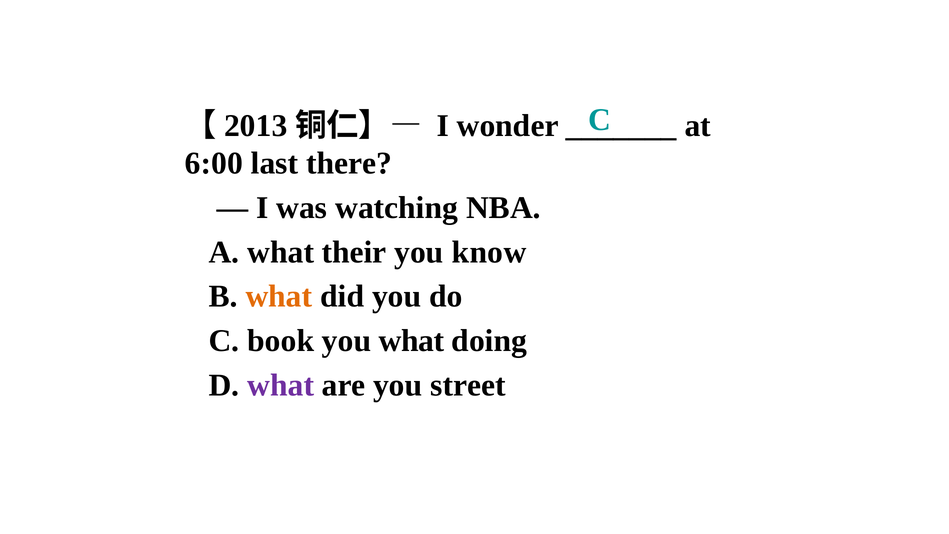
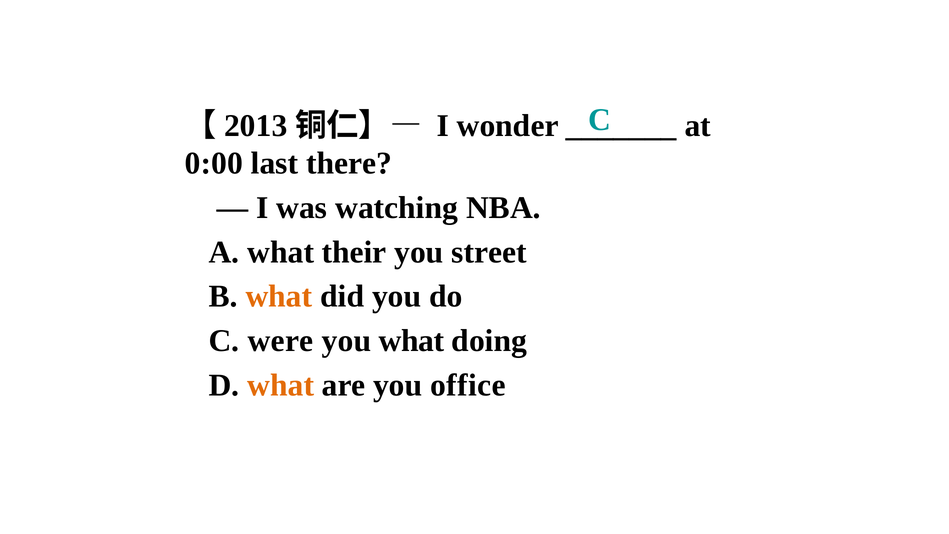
6:00: 6:00 -> 0:00
know: know -> street
book: book -> were
what at (281, 385) colour: purple -> orange
street: street -> office
